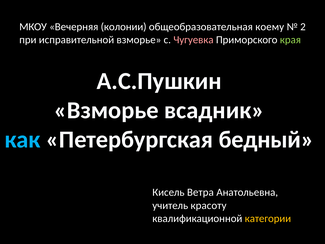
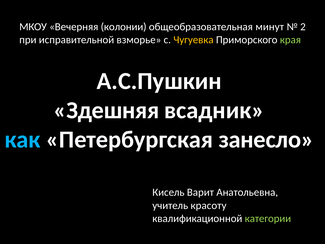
коему: коему -> минут
Чугуевка colour: pink -> yellow
Взморье at (106, 110): Взморье -> Здешняя
бедный: бедный -> занесло
Ветра: Ветра -> Варит
категории colour: yellow -> light green
